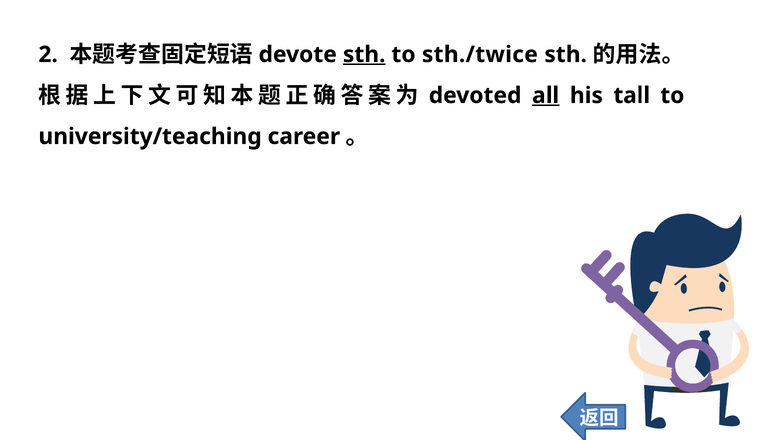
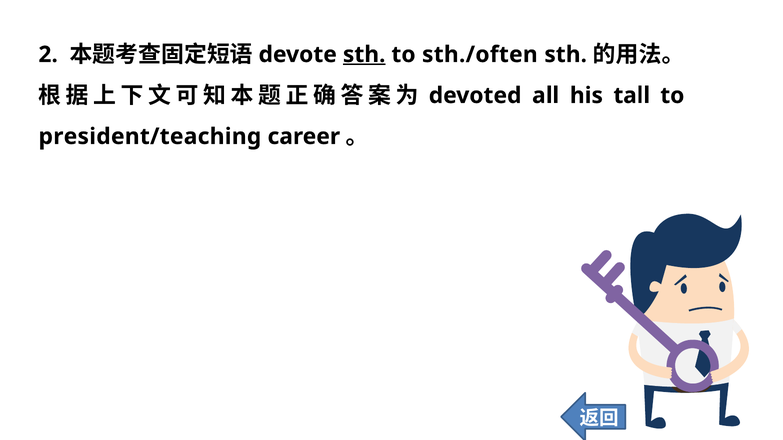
sth./twice: sth./twice -> sth./often
all underline: present -> none
university/teaching: university/teaching -> president/teaching
